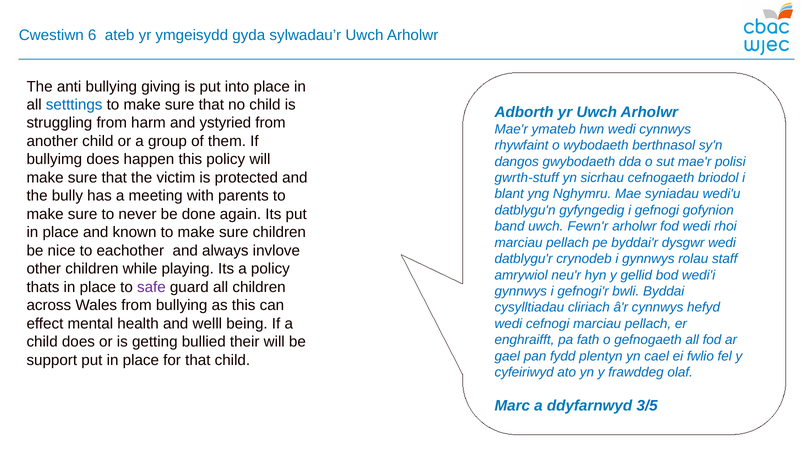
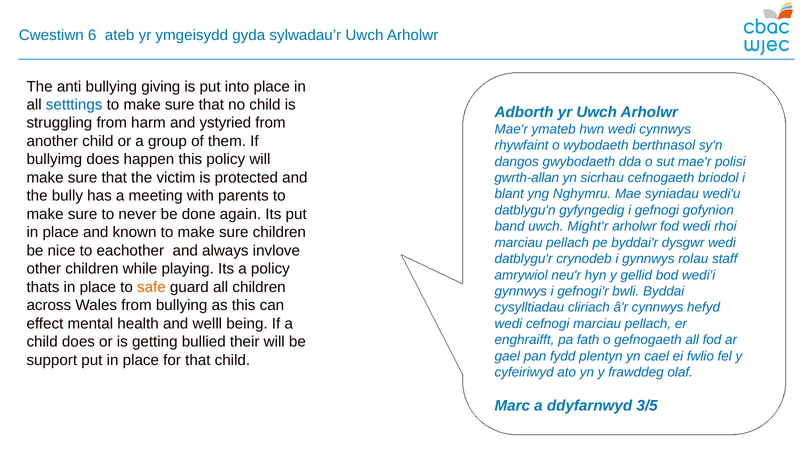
gwrth-stuff: gwrth-stuff -> gwrth-allan
Fewn'r: Fewn'r -> Might'r
safe colour: purple -> orange
